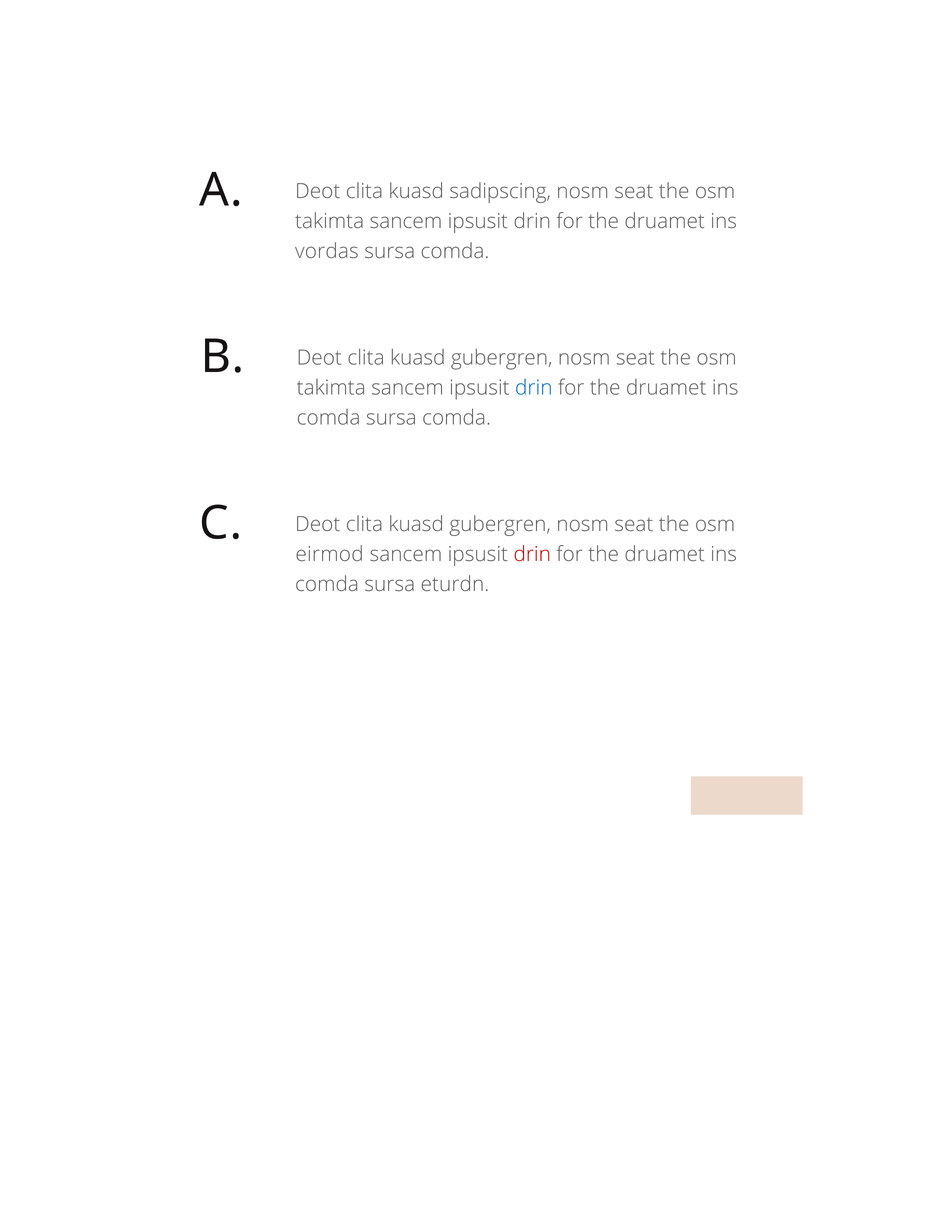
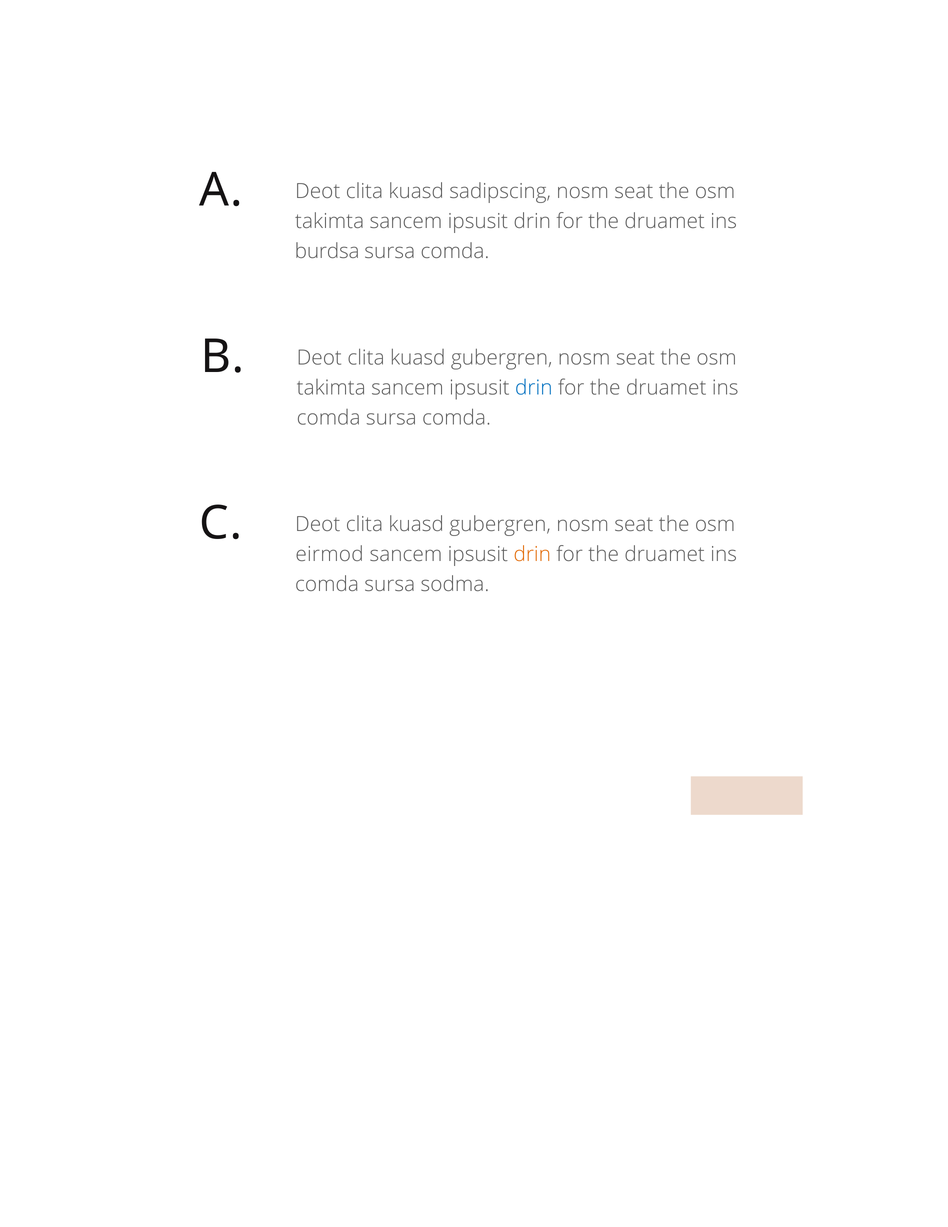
vordas: vordas -> burdsa
drin at (532, 554) colour: red -> orange
eturdn: eturdn -> sodma
